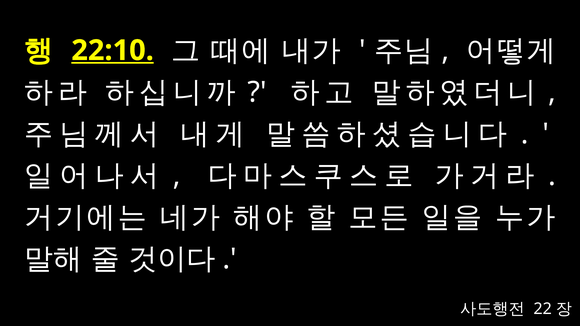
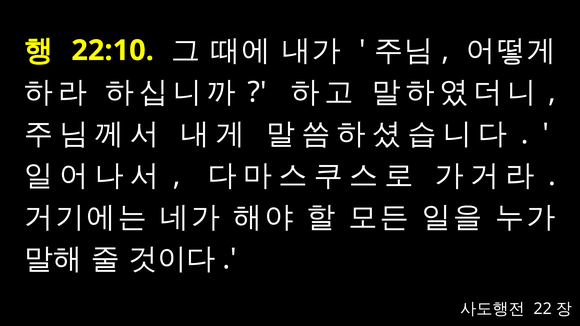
22:10 underline: present -> none
